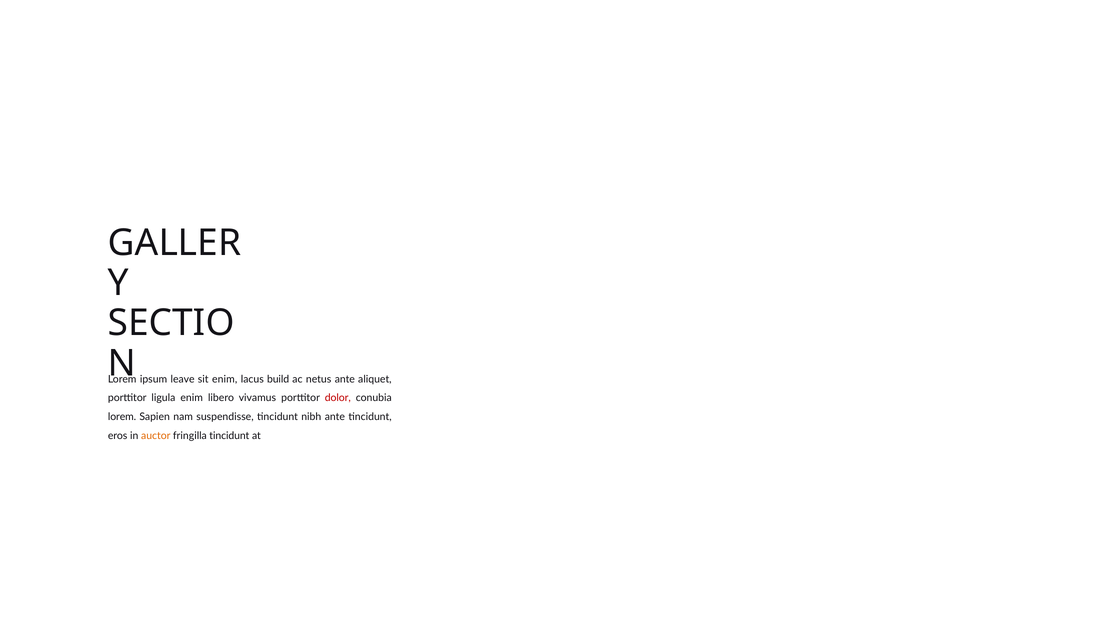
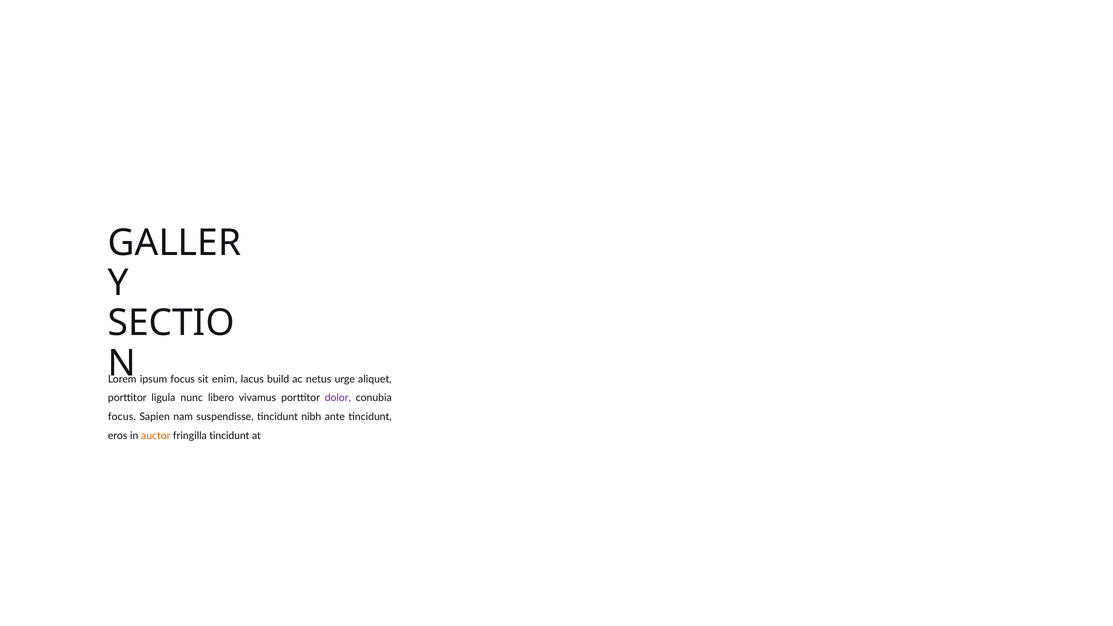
ipsum leave: leave -> focus
netus ante: ante -> urge
ligula enim: enim -> nunc
dolor colour: red -> purple
lorem at (122, 417): lorem -> focus
